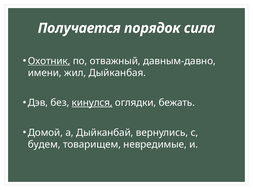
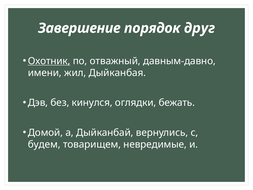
Получается: Получается -> Завершение
сила: сила -> друг
кинулся underline: present -> none
